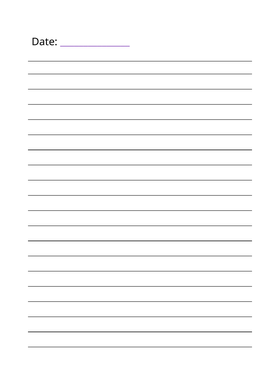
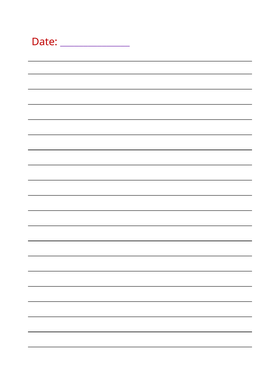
Date colour: black -> red
